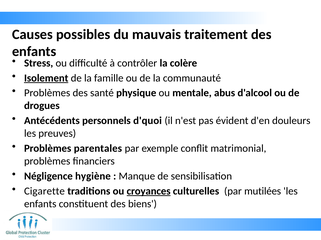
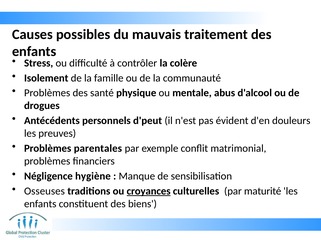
Isolement underline: present -> none
d'quoi: d'quoi -> d'peut
Cigarette: Cigarette -> Osseuses
mutilées: mutilées -> maturité
